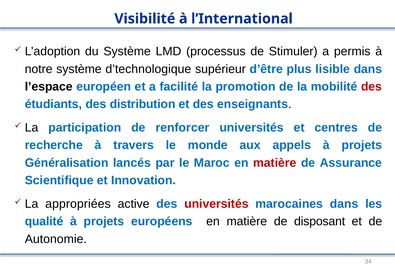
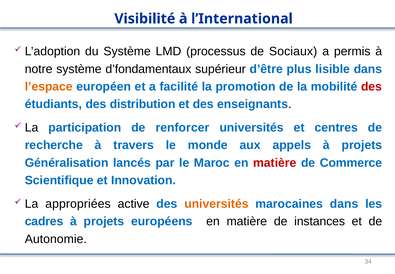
Stimuler: Stimuler -> Sociaux
d’technologique: d’technologique -> d’fondamentaux
l’espace colour: black -> orange
Assurance: Assurance -> Commerce
universités at (216, 204) colour: red -> orange
qualité: qualité -> cadres
disposant: disposant -> instances
